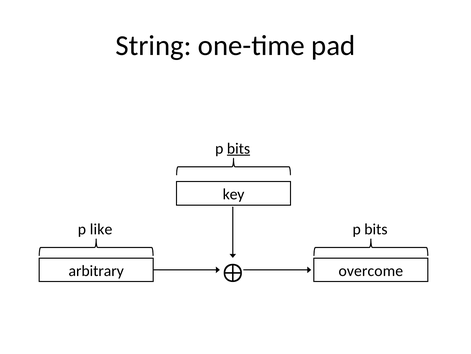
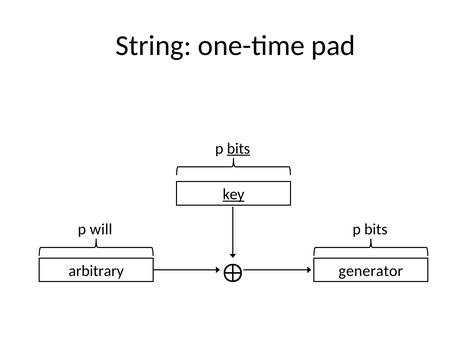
key underline: none -> present
like: like -> will
overcome: overcome -> generator
